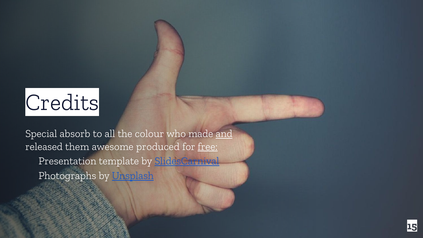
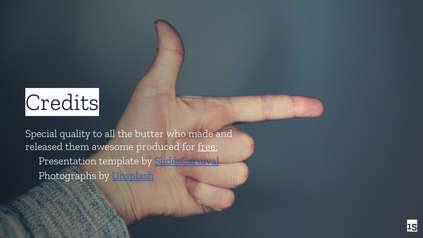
absorb: absorb -> quality
colour: colour -> butter
and underline: present -> none
